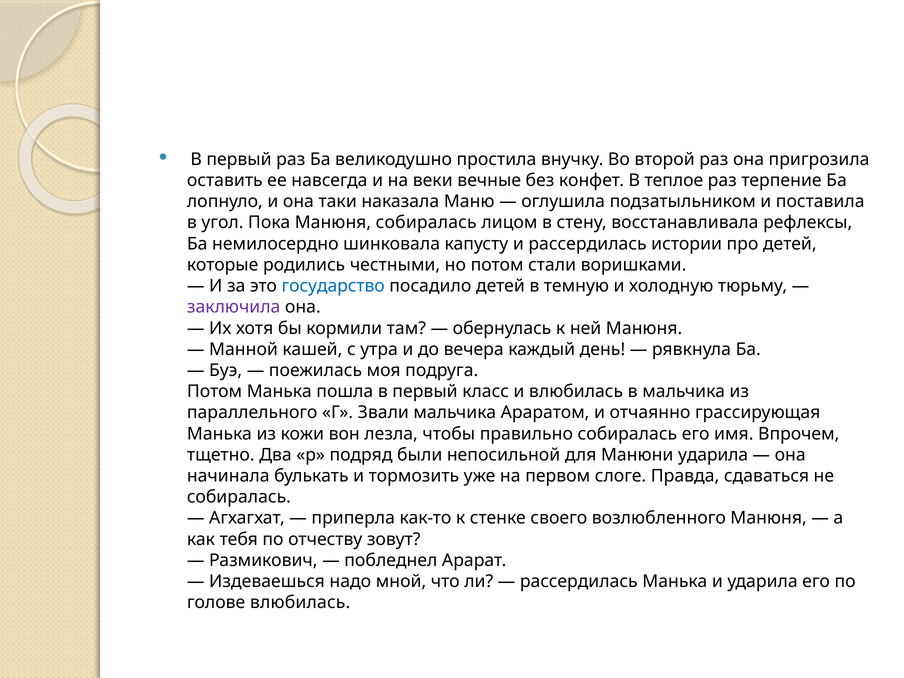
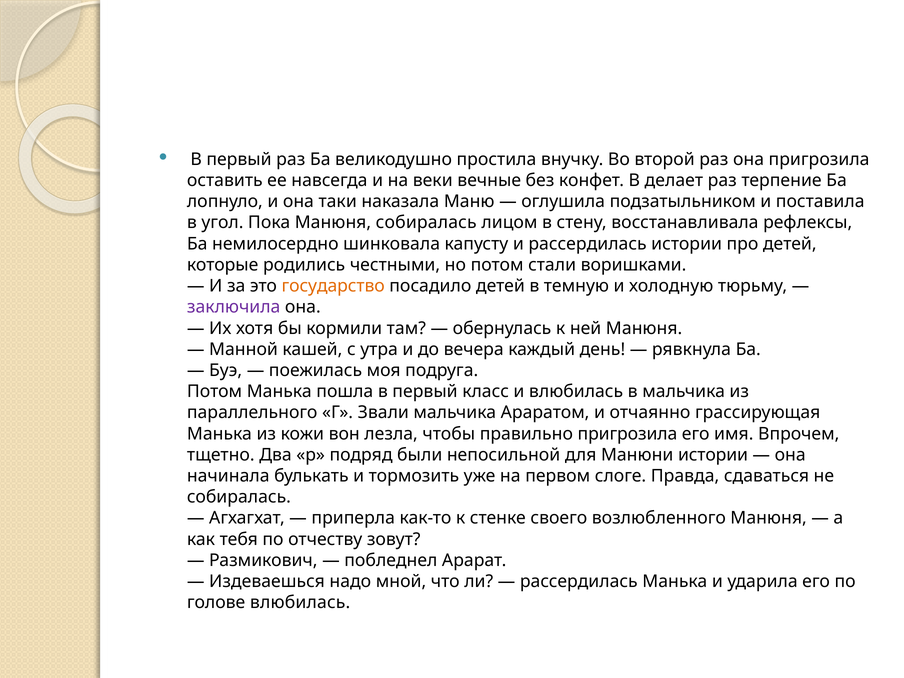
теплое: теплое -> делает
государство colour: blue -> orange
правильно собиралась: собиралась -> пригрозила
Манюни ударила: ударила -> истории
